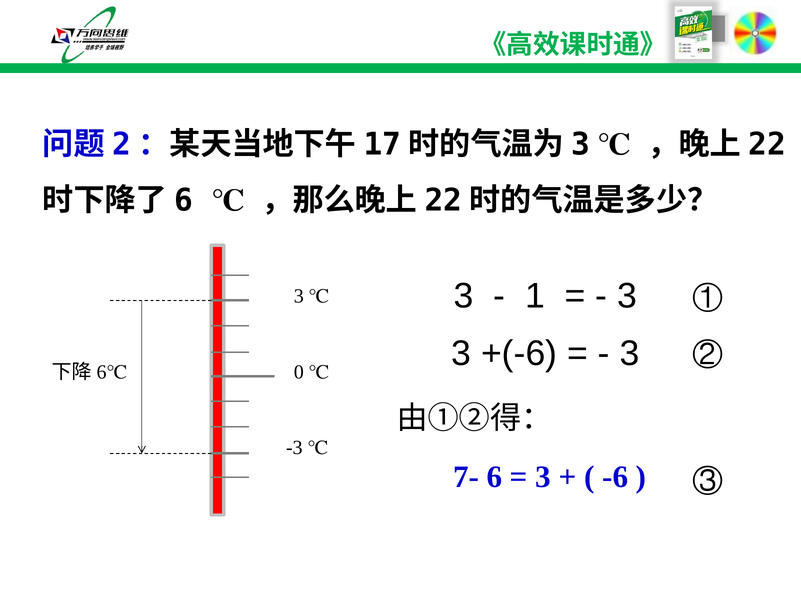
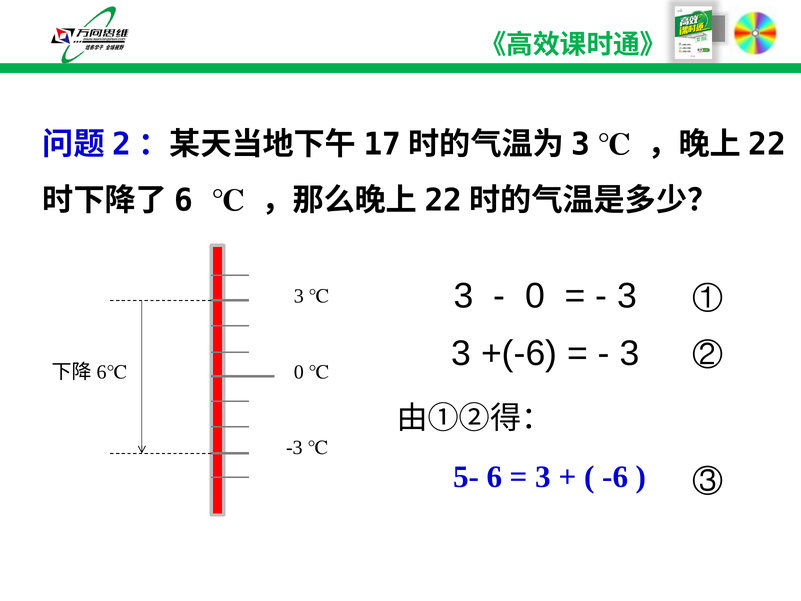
1 at (535, 296): 1 -> 0
7-: 7- -> 5-
